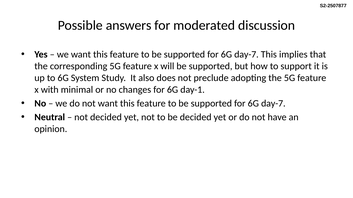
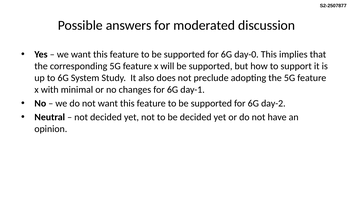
day-7 at (246, 55): day-7 -> day-0
day-7 at (273, 104): day-7 -> day-2
